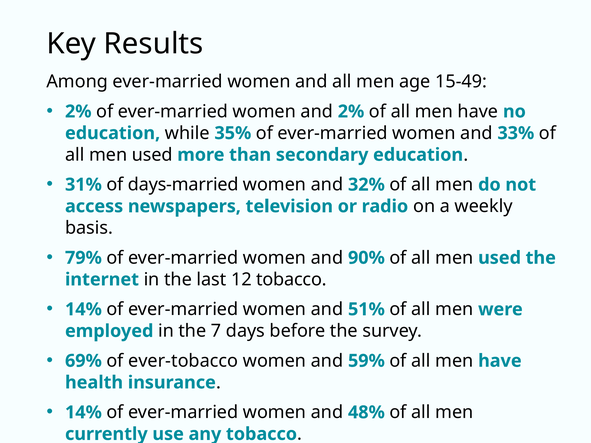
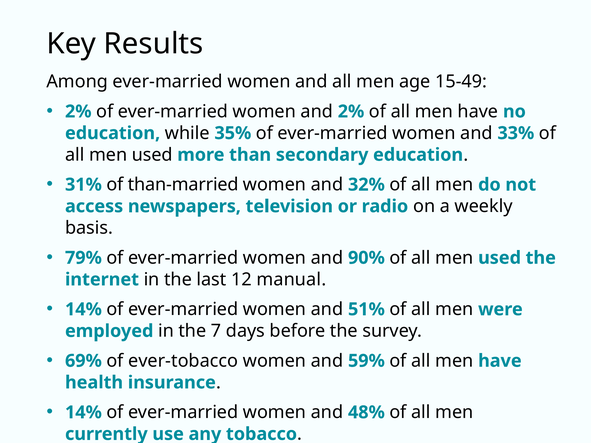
days-married: days-married -> than-married
12 tobacco: tobacco -> manual
